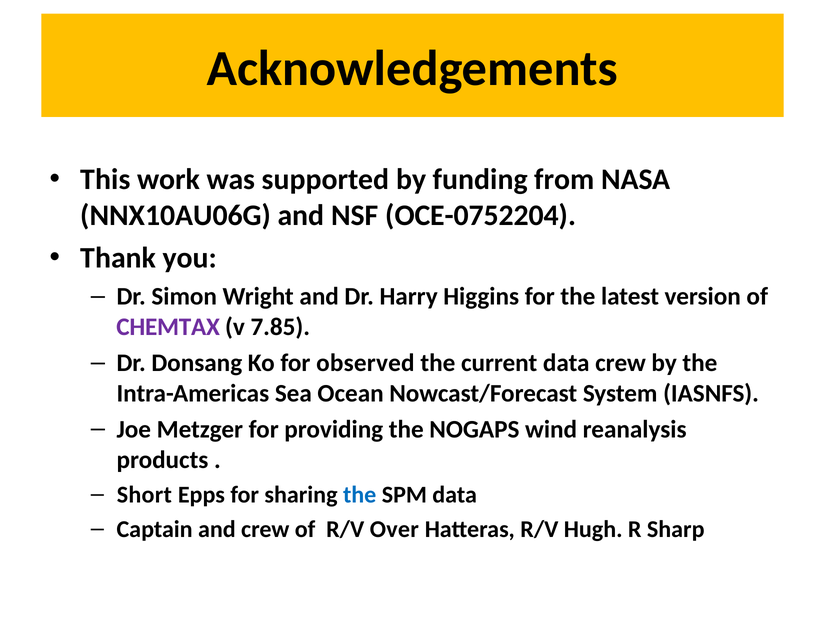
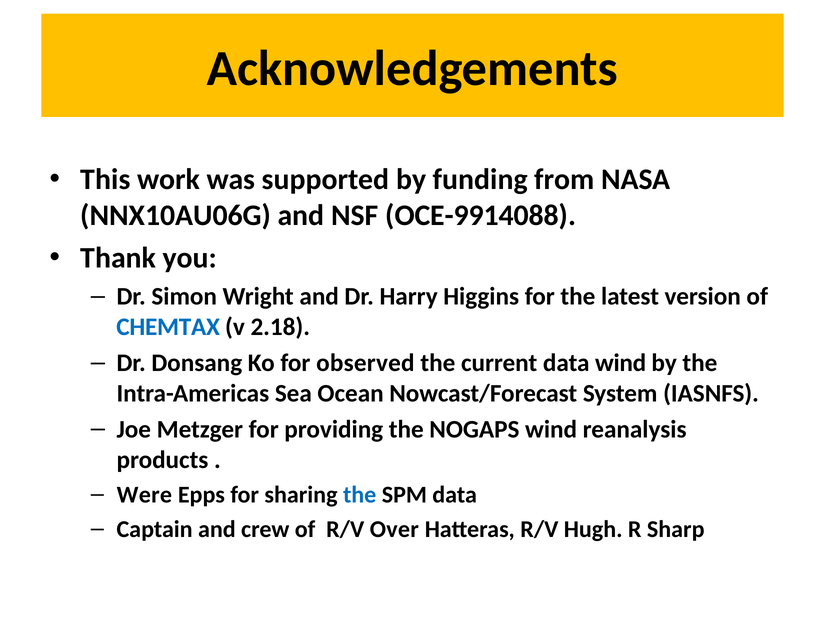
OCE-0752204: OCE-0752204 -> OCE-9914088
CHEMTAX colour: purple -> blue
7.85: 7.85 -> 2.18
data crew: crew -> wind
Short: Short -> Were
